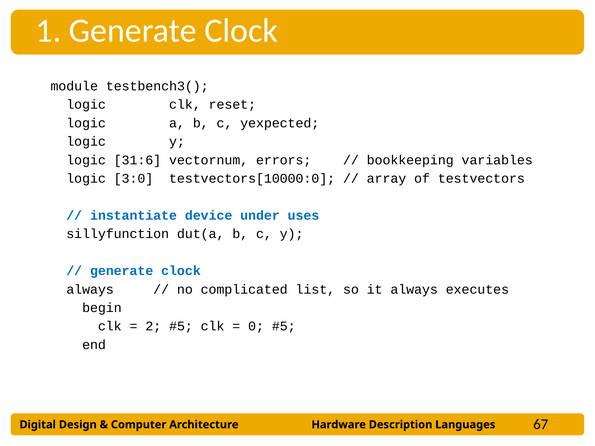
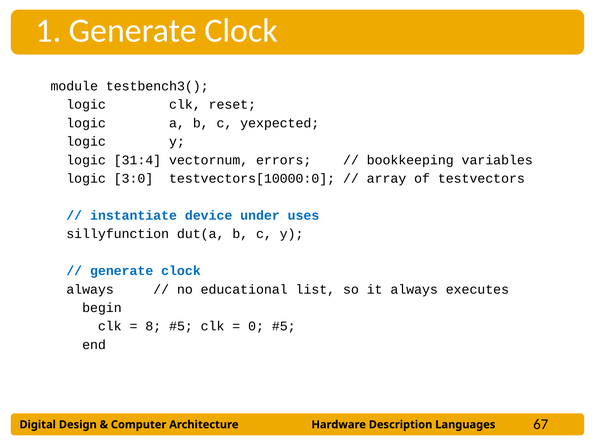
31:6: 31:6 -> 31:4
complicated: complicated -> educational
2: 2 -> 8
